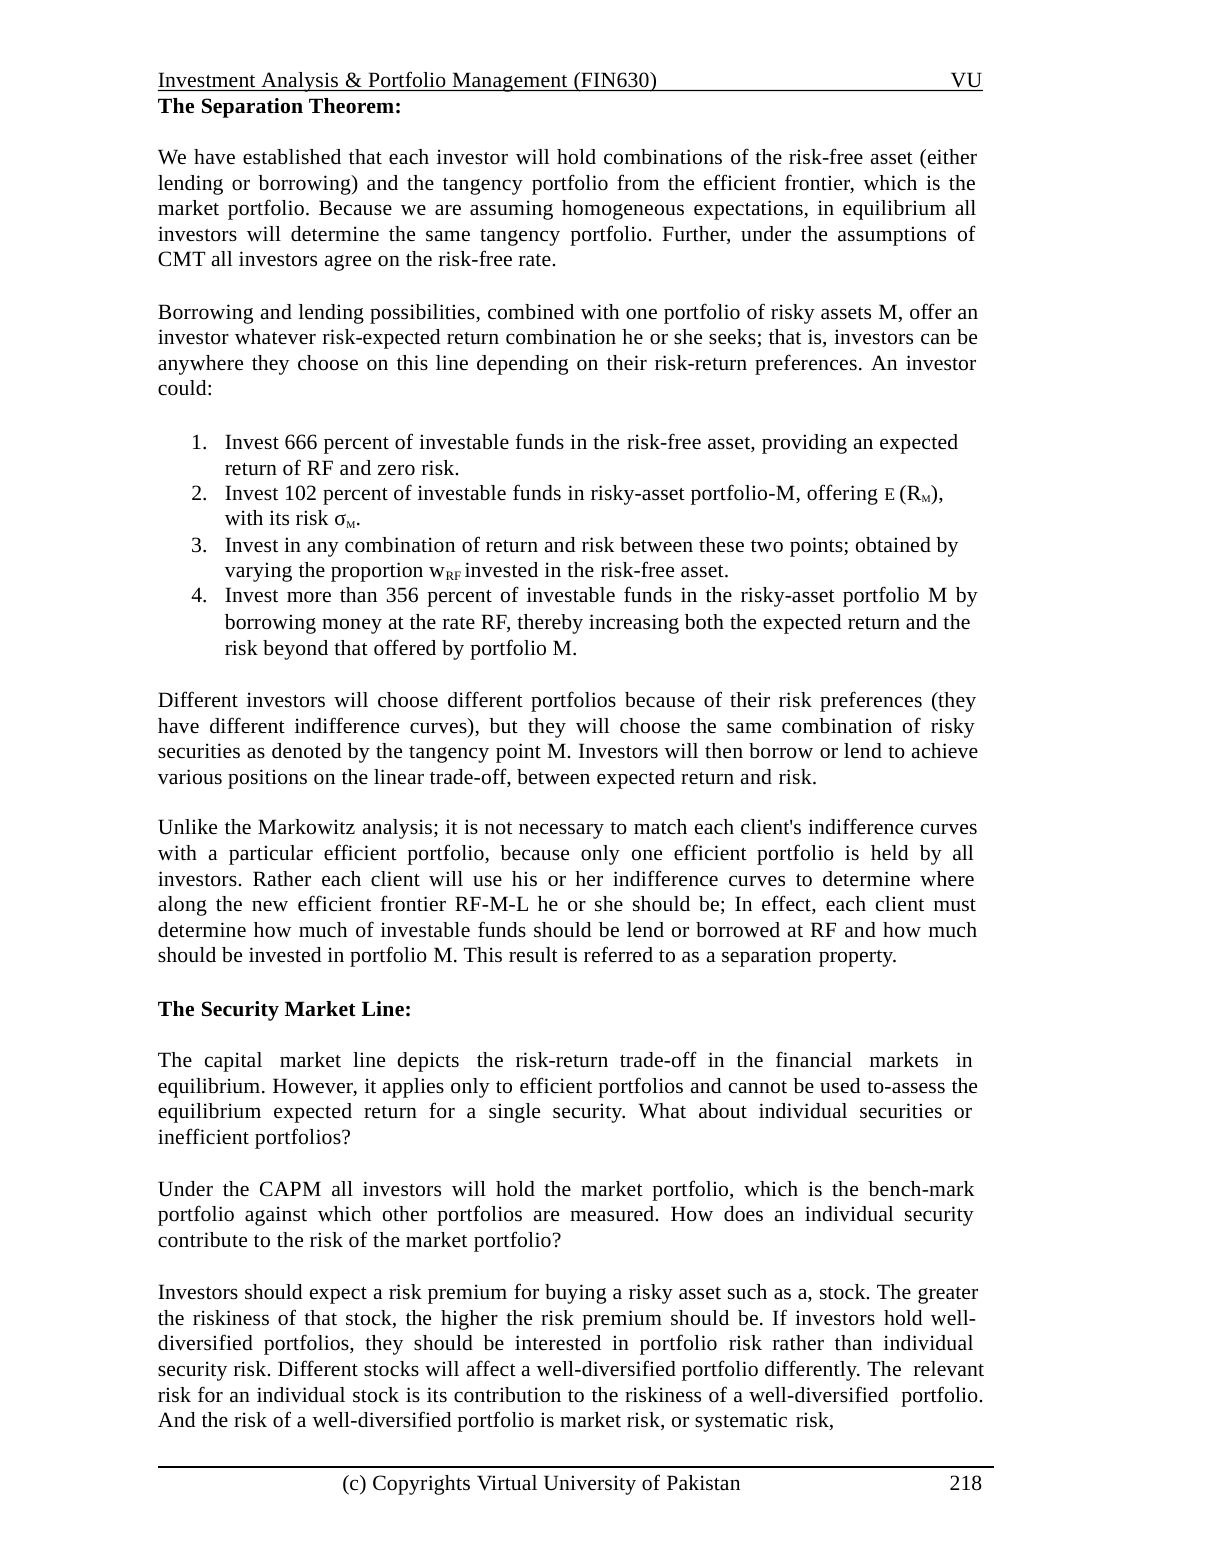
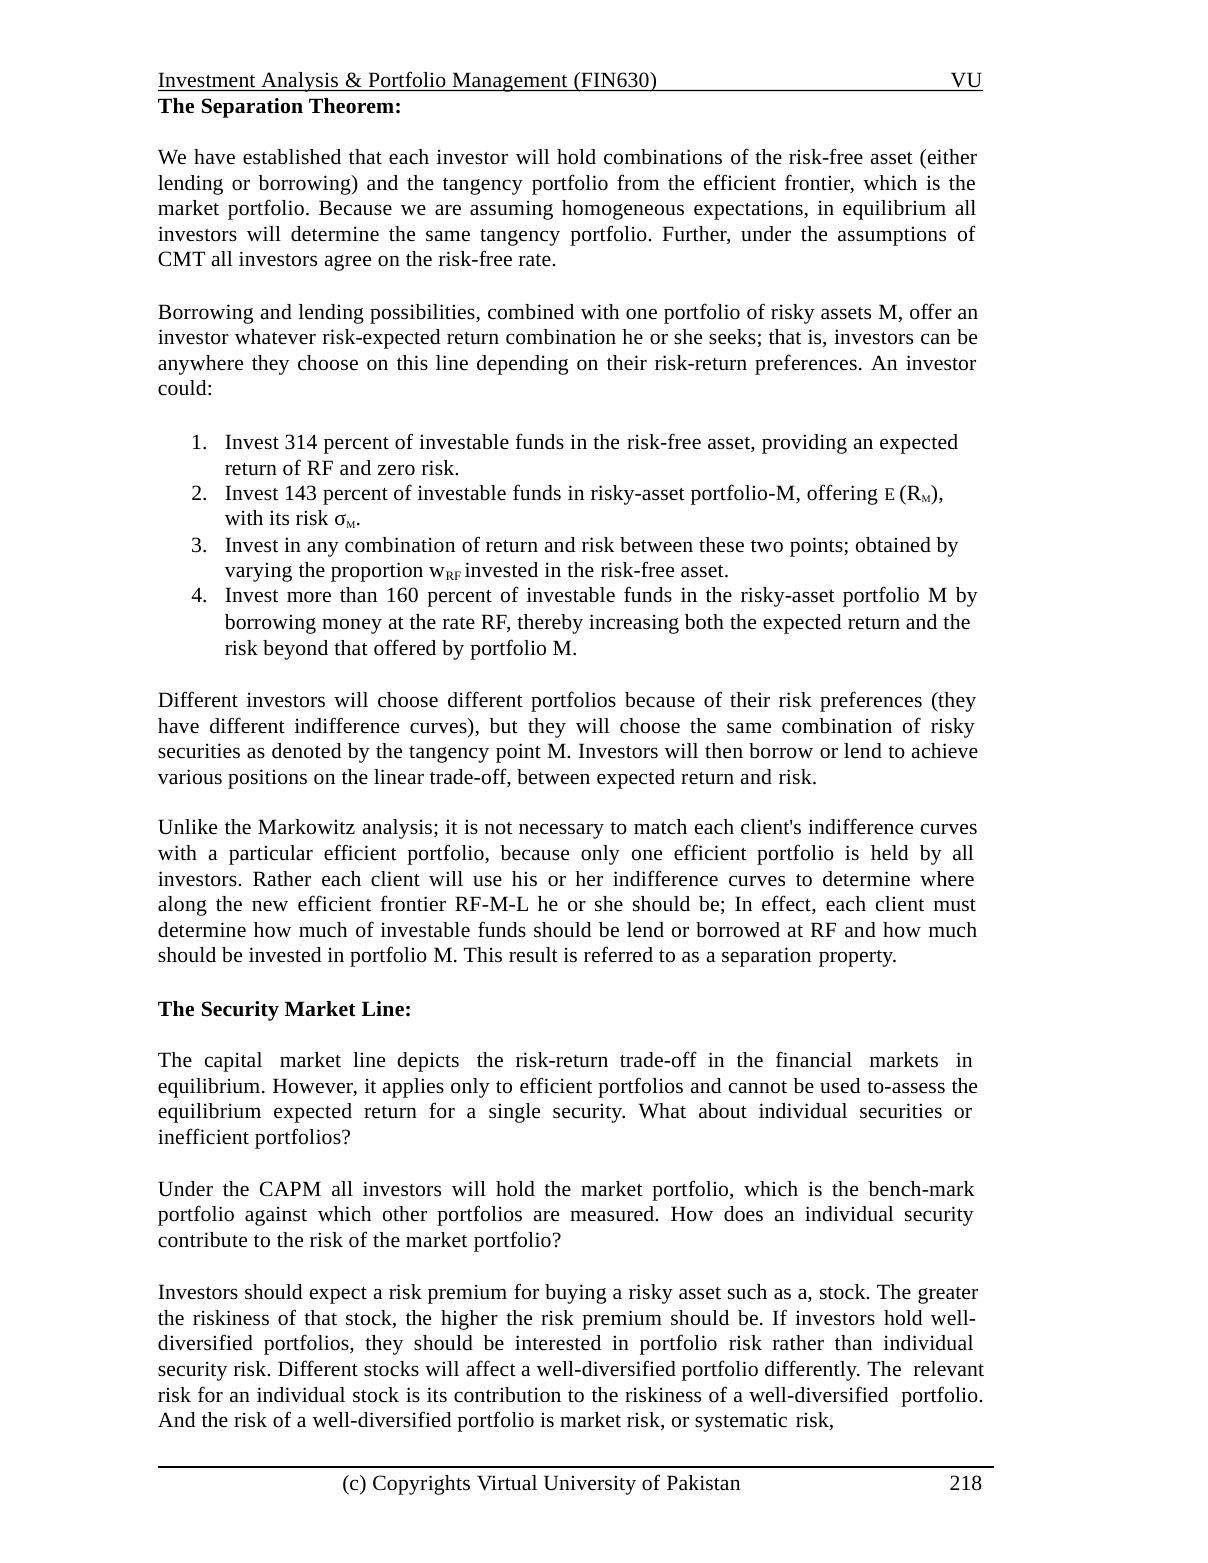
666: 666 -> 314
102: 102 -> 143
356: 356 -> 160
